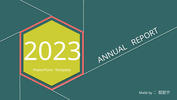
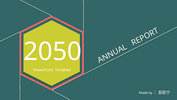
2023: 2023 -> 2050
